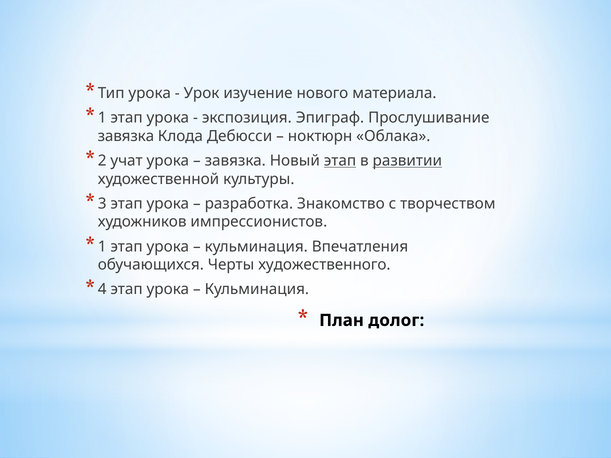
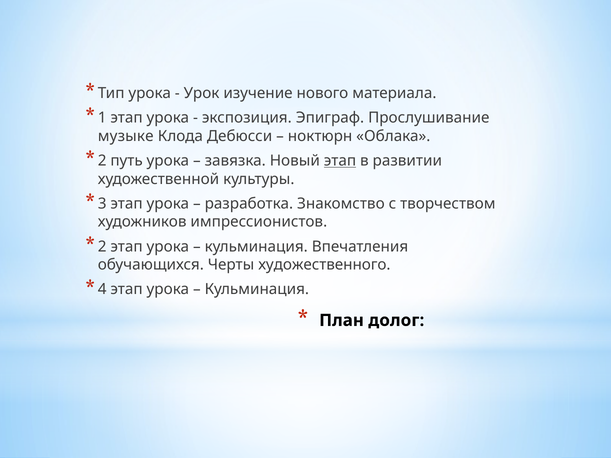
завязка at (126, 136): завязка -> музыке
учат: учат -> путь
развитии underline: present -> none
1 at (102, 247): 1 -> 2
